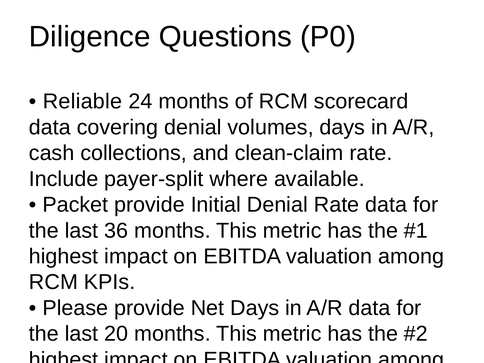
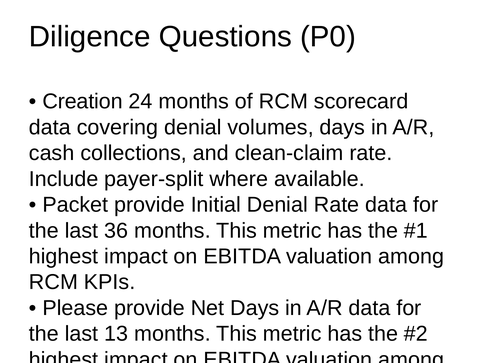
Reliable: Reliable -> Creation
20: 20 -> 13
